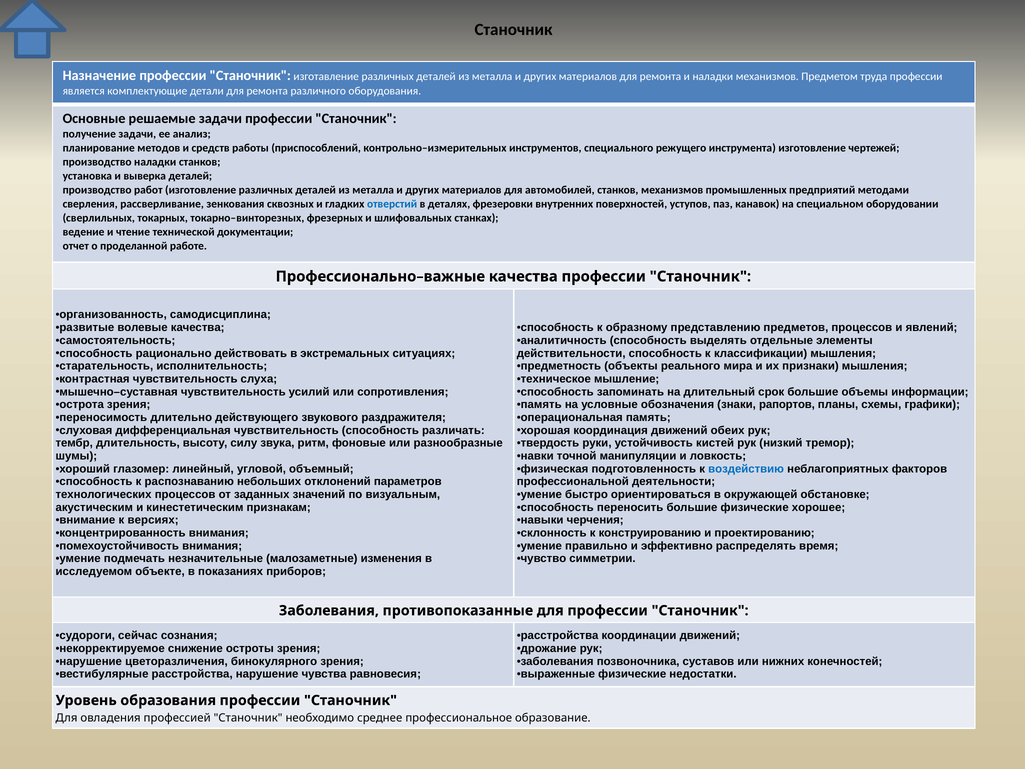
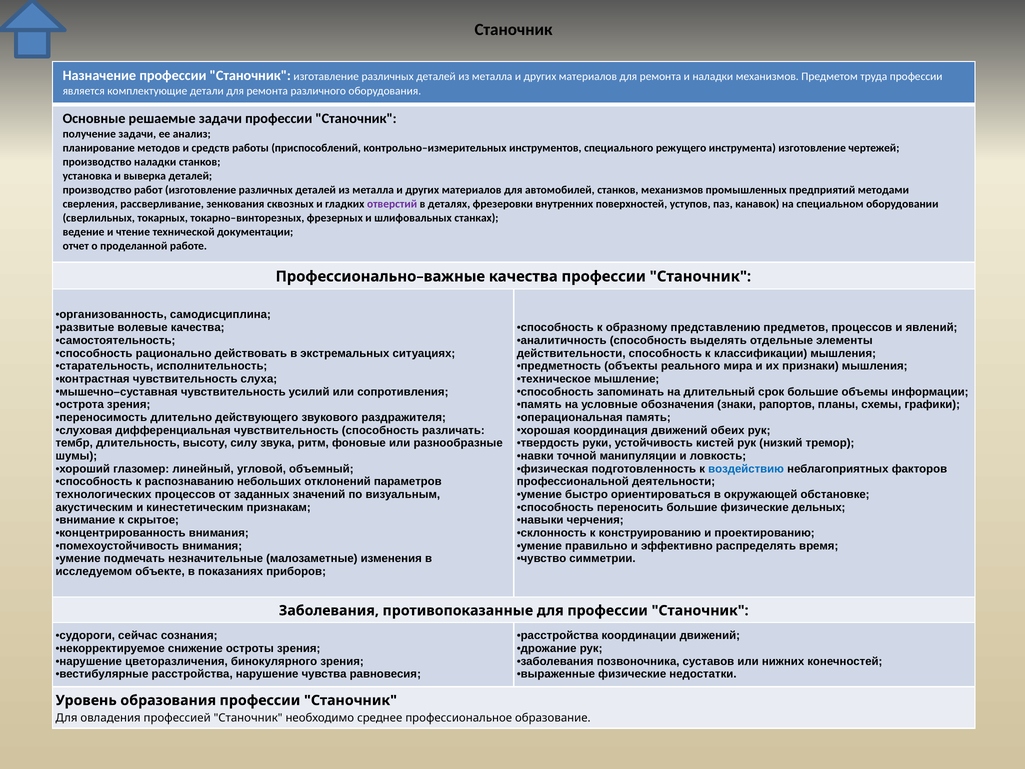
отверстий colour: blue -> purple
хорошее: хорошее -> дельных
версиях: версиях -> скрытое
